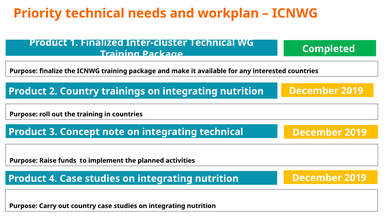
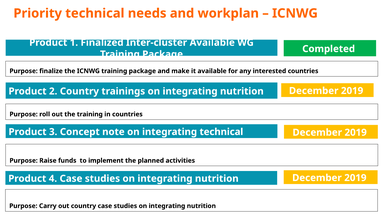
Inter-cluster Technical: Technical -> Available
